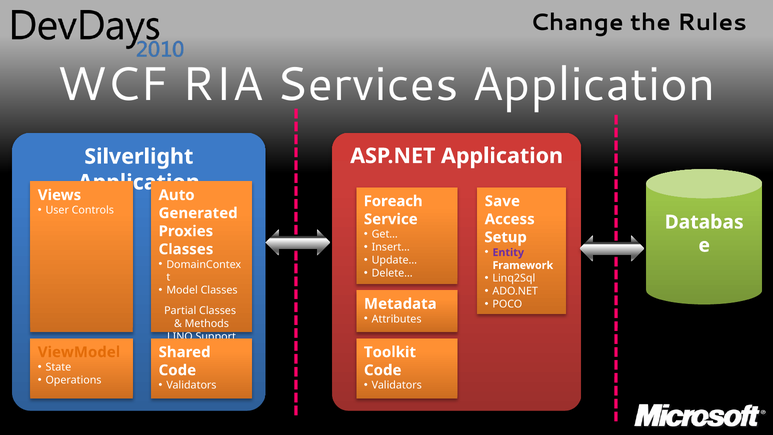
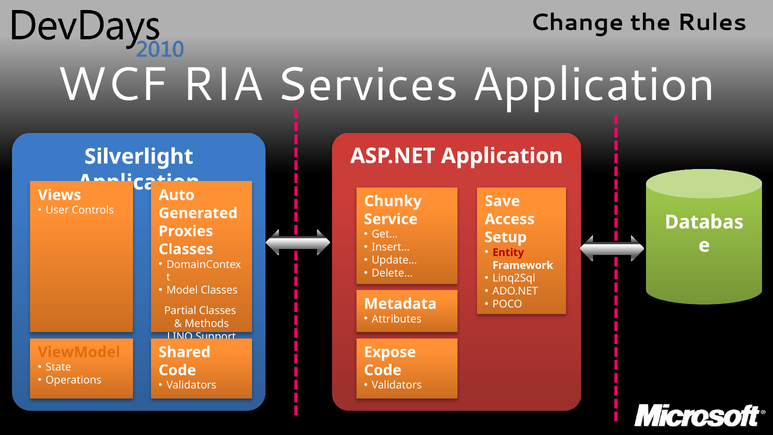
Foreach: Foreach -> Chunky
Entity colour: purple -> red
Toolkit: Toolkit -> Expose
